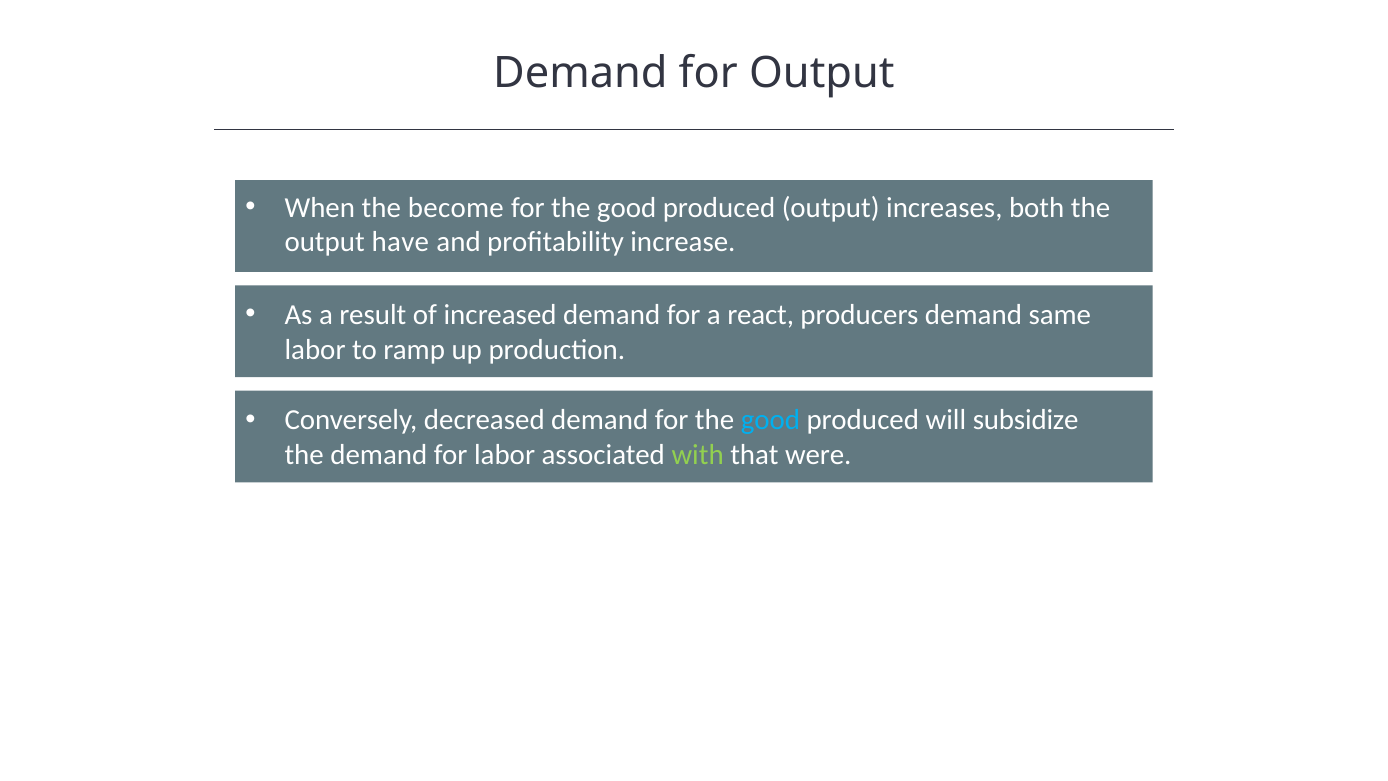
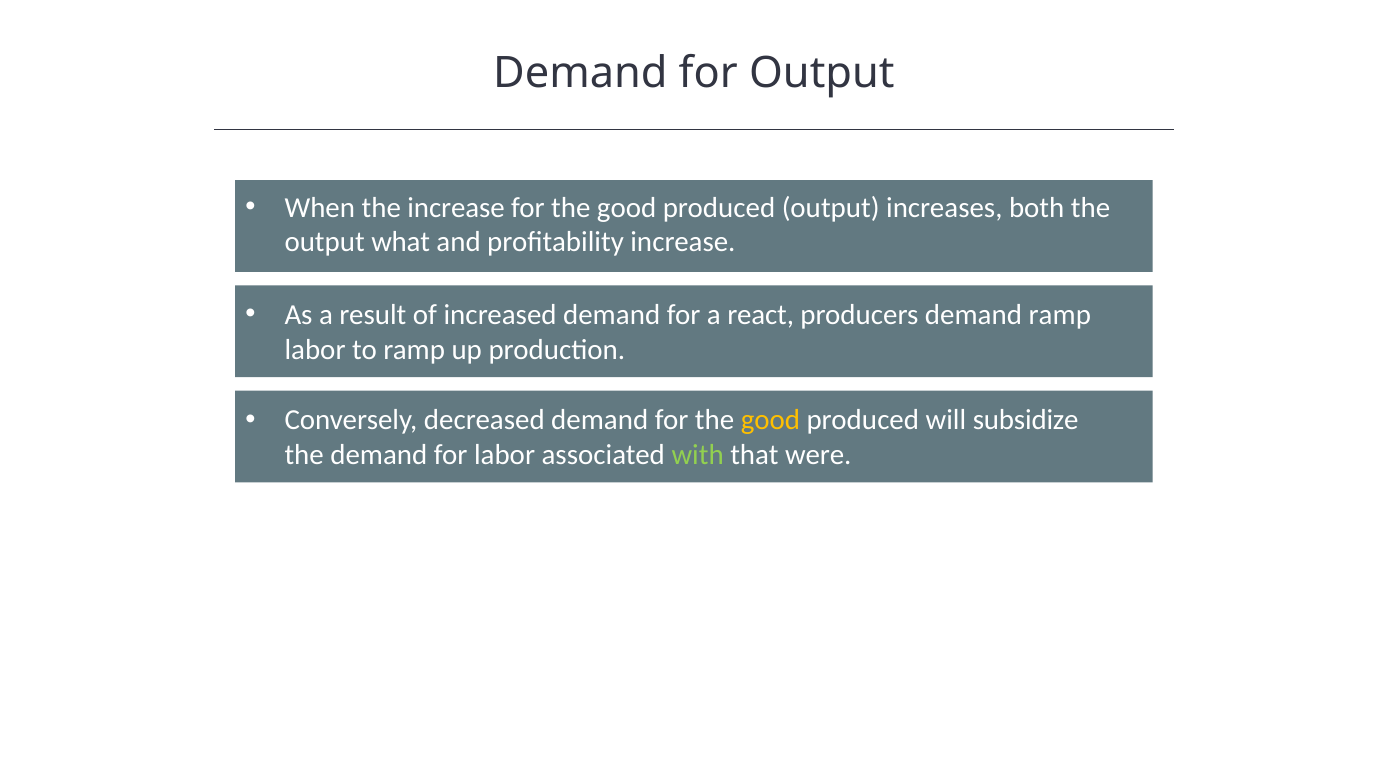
the become: become -> increase
have: have -> what
demand same: same -> ramp
good at (770, 420) colour: light blue -> yellow
